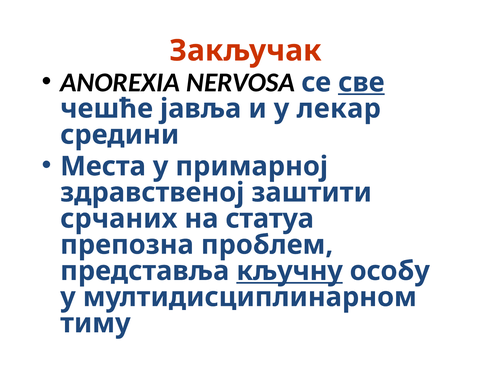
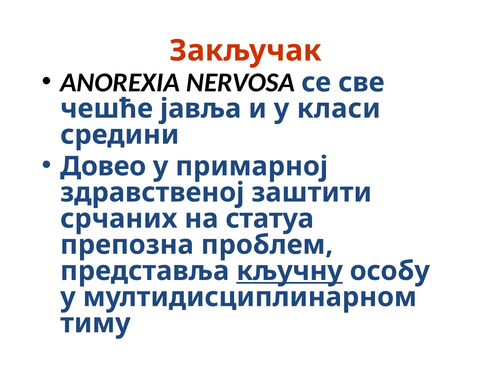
све underline: present -> none
лекар: лекар -> класи
Места: Места -> Довео
